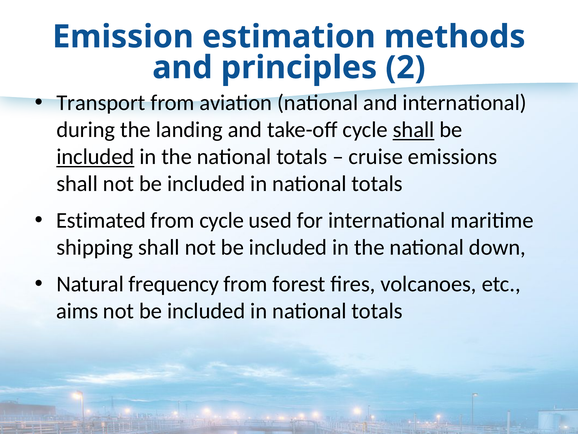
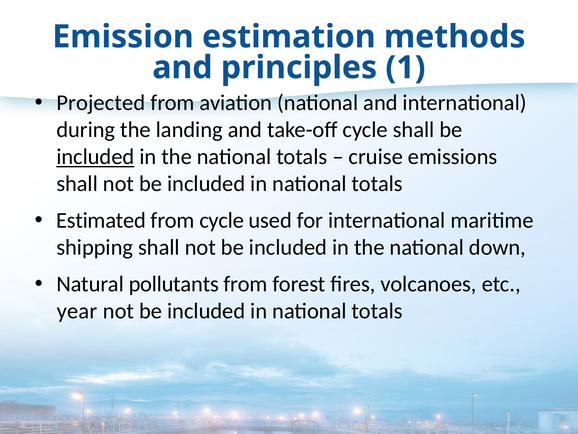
2: 2 -> 1
Transport: Transport -> Projected
shall at (414, 130) underline: present -> none
frequency: frequency -> pollutants
aims: aims -> year
